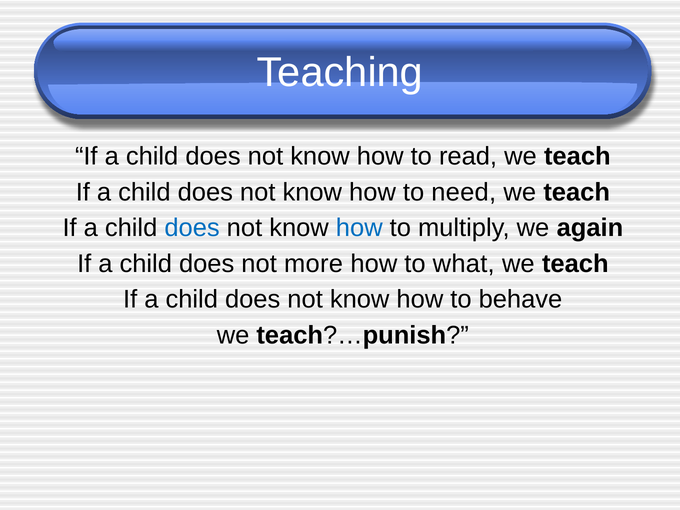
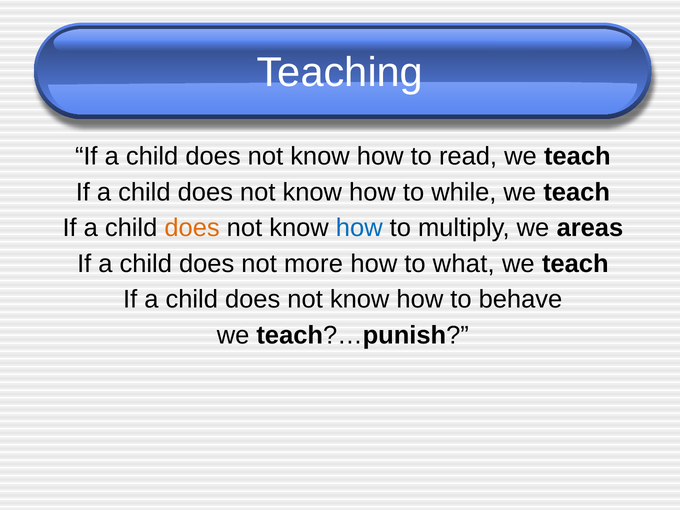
need: need -> while
does at (192, 228) colour: blue -> orange
again: again -> areas
